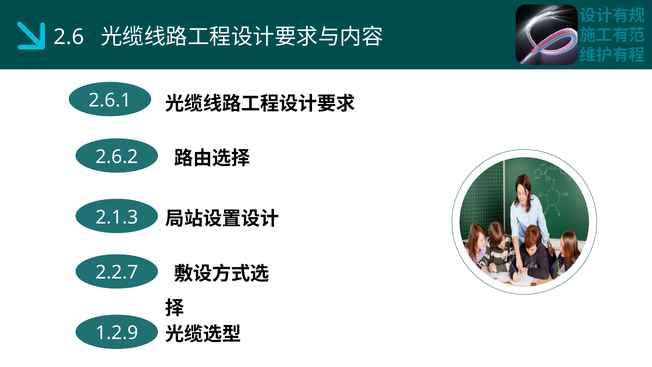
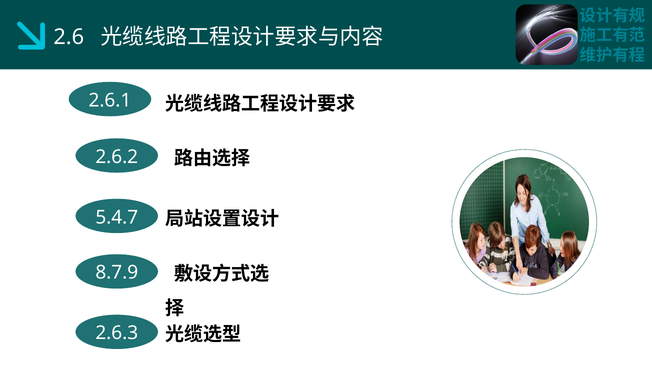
2.1.3: 2.1.3 -> 5.4.7
2.2.7: 2.2.7 -> 8.7.9
1.2.9: 1.2.9 -> 2.6.3
